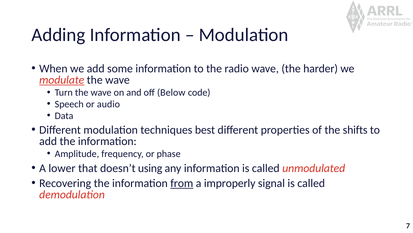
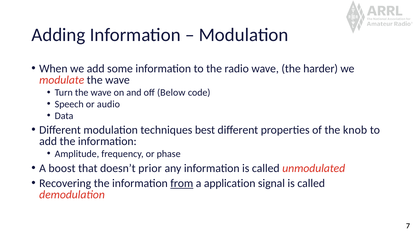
modulate underline: present -> none
shifts: shifts -> knob
lower: lower -> boost
using: using -> prior
improperly: improperly -> application
